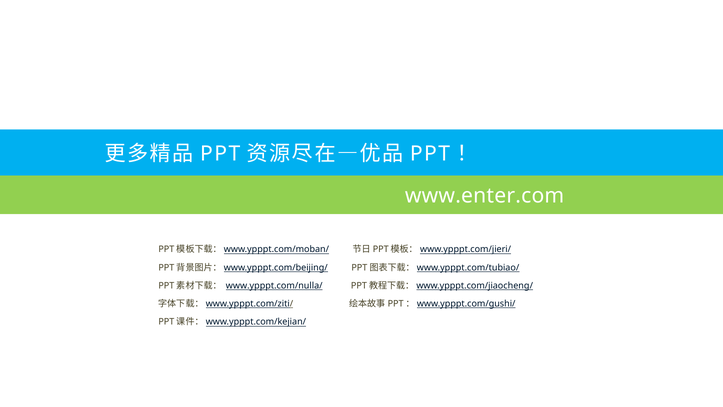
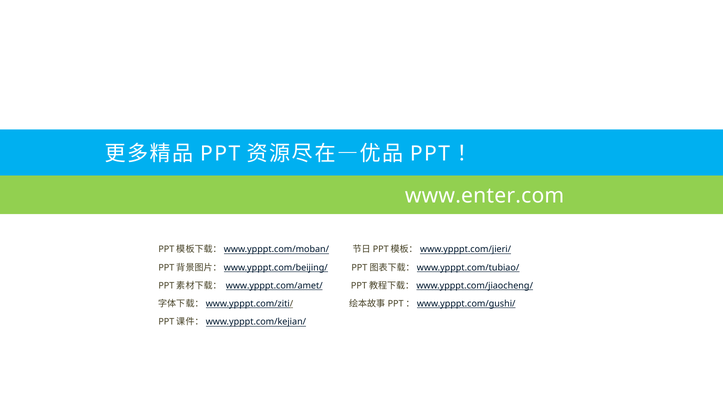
www.ypppt.com/nulla/: www.ypppt.com/nulla/ -> www.ypppt.com/amet/
